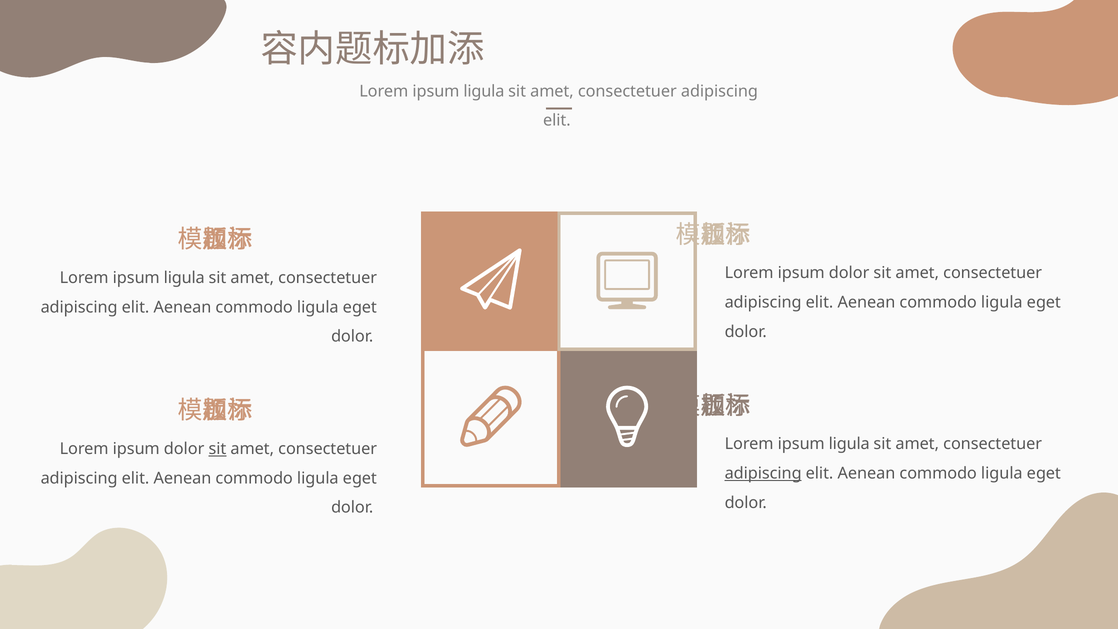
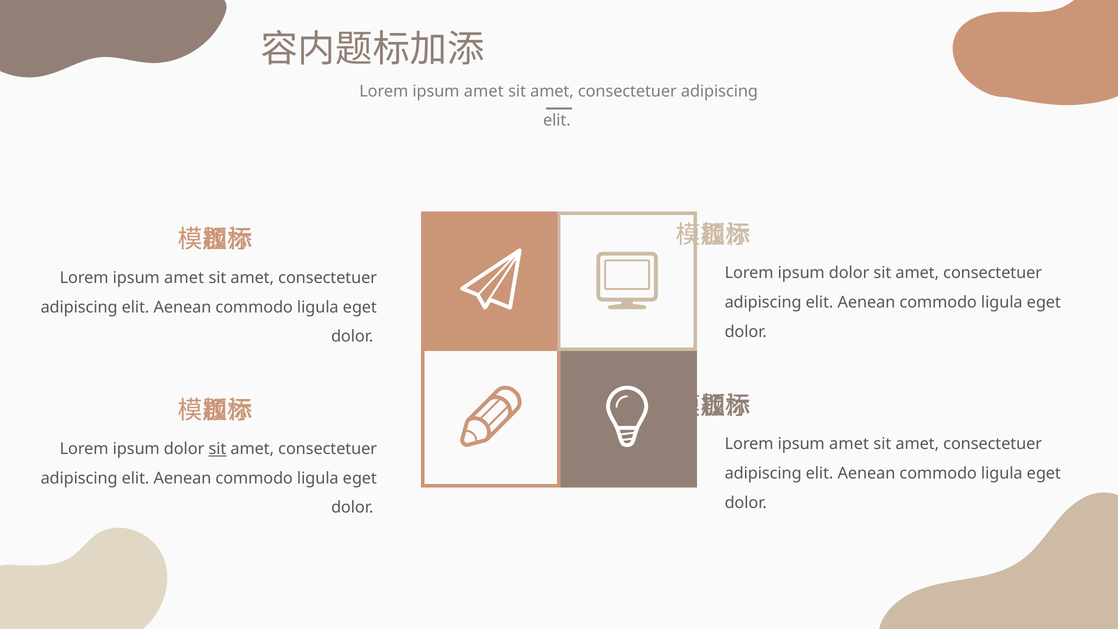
ligula at (484, 91): ligula -> amet
ligula at (184, 278): ligula -> amet
ligula at (849, 444): ligula -> amet
adipiscing at (763, 473) underline: present -> none
